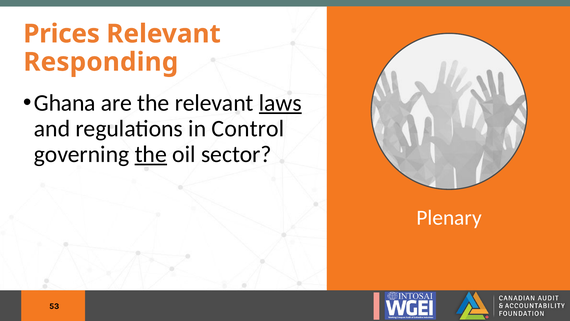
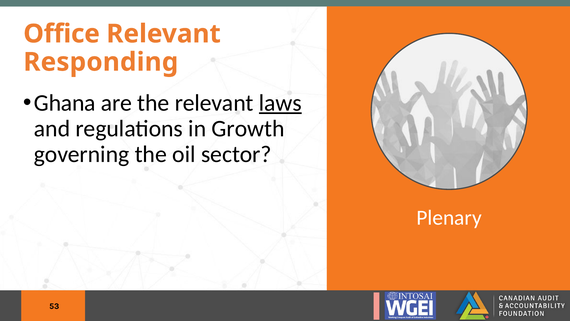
Prices: Prices -> Office
Control: Control -> Growth
the at (151, 154) underline: present -> none
